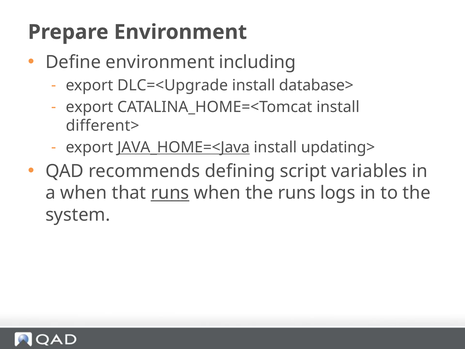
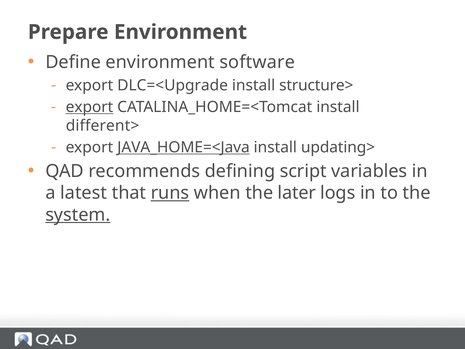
including: including -> software
database>: database> -> structure>
export at (89, 107) underline: none -> present
a when: when -> latest
the runs: runs -> later
system underline: none -> present
